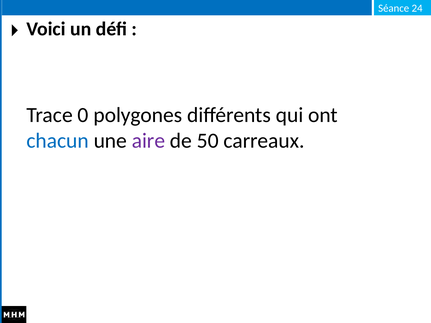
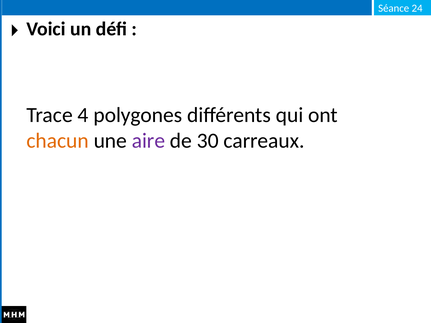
0: 0 -> 4
chacun colour: blue -> orange
50: 50 -> 30
